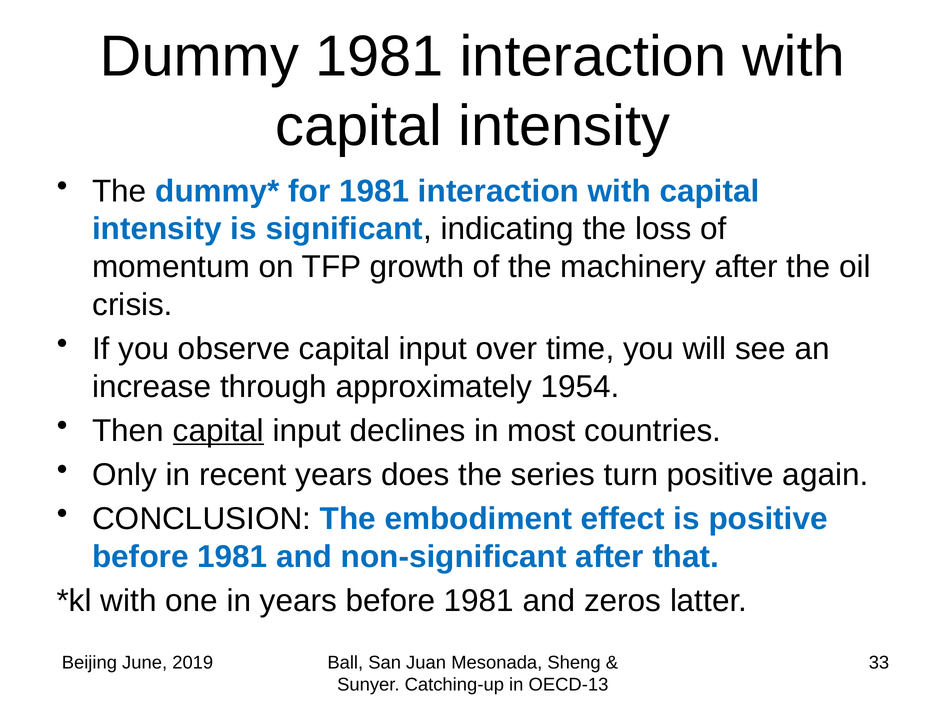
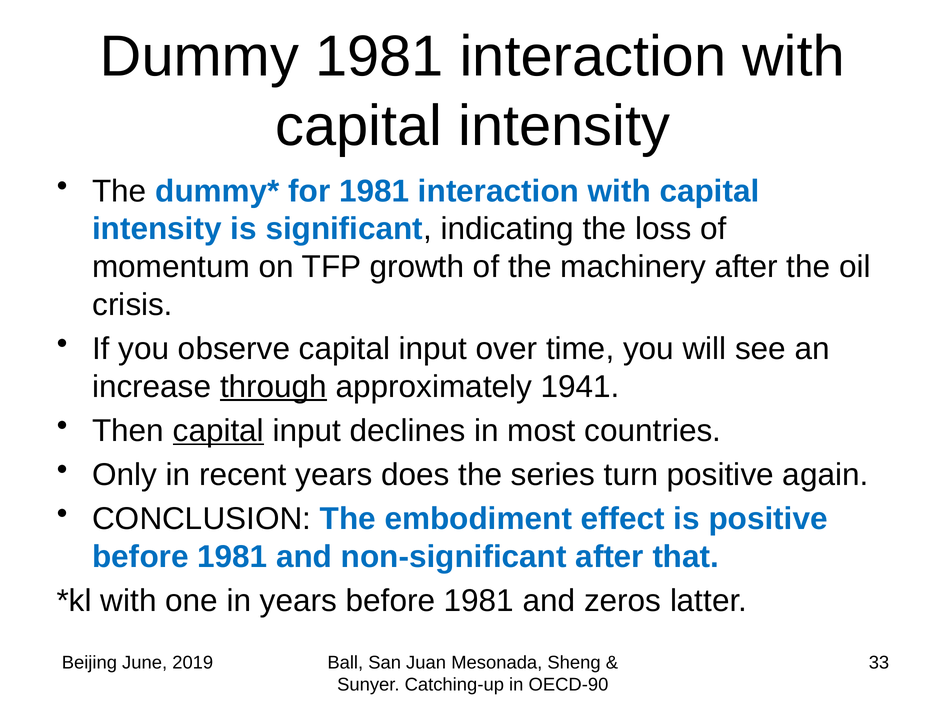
through underline: none -> present
1954: 1954 -> 1941
OECD-13: OECD-13 -> OECD-90
